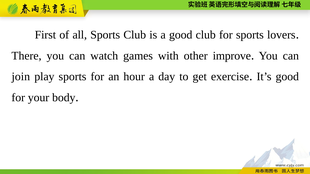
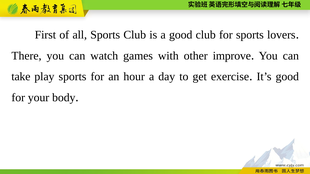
join: join -> take
